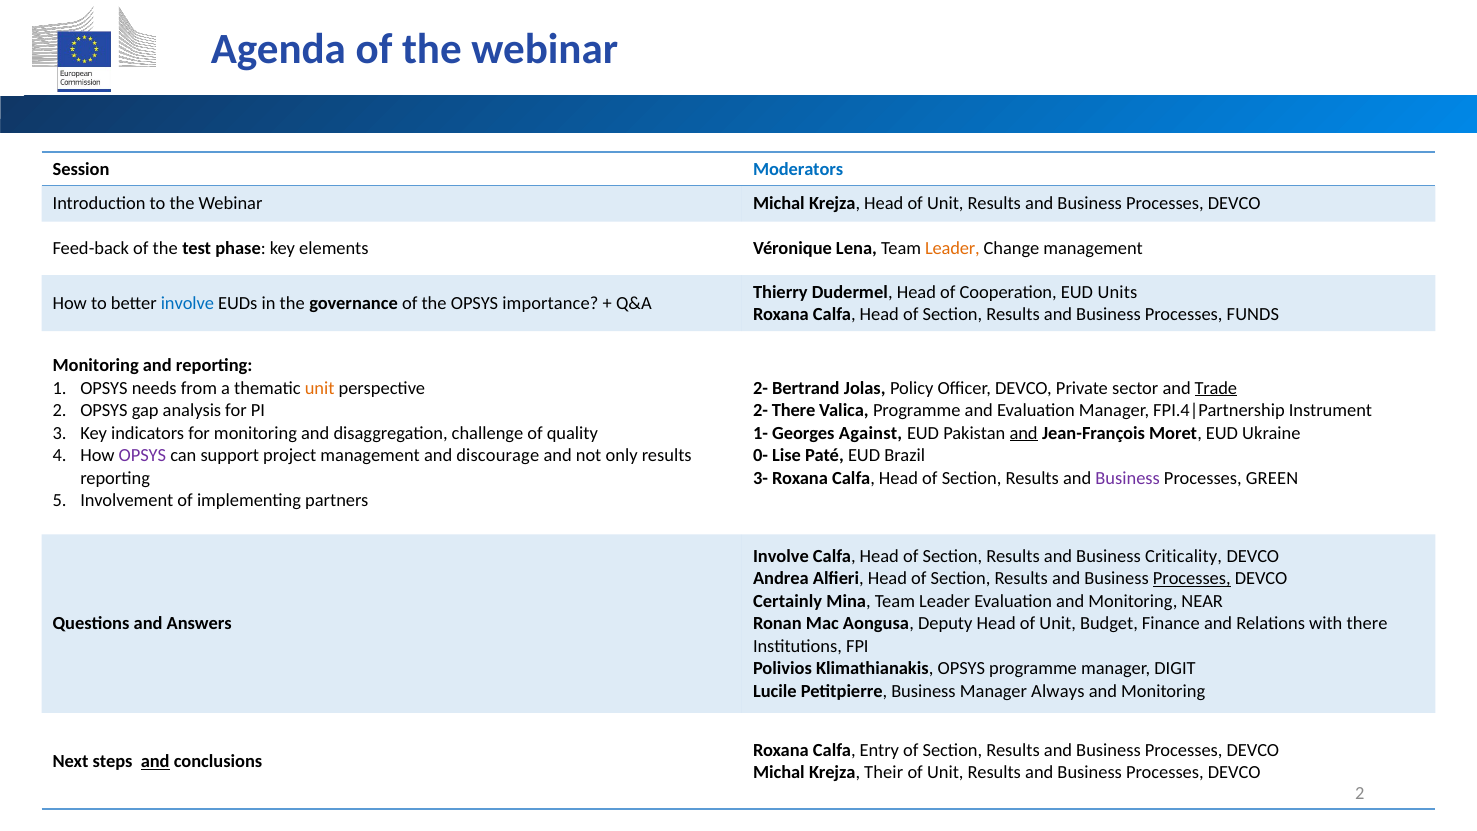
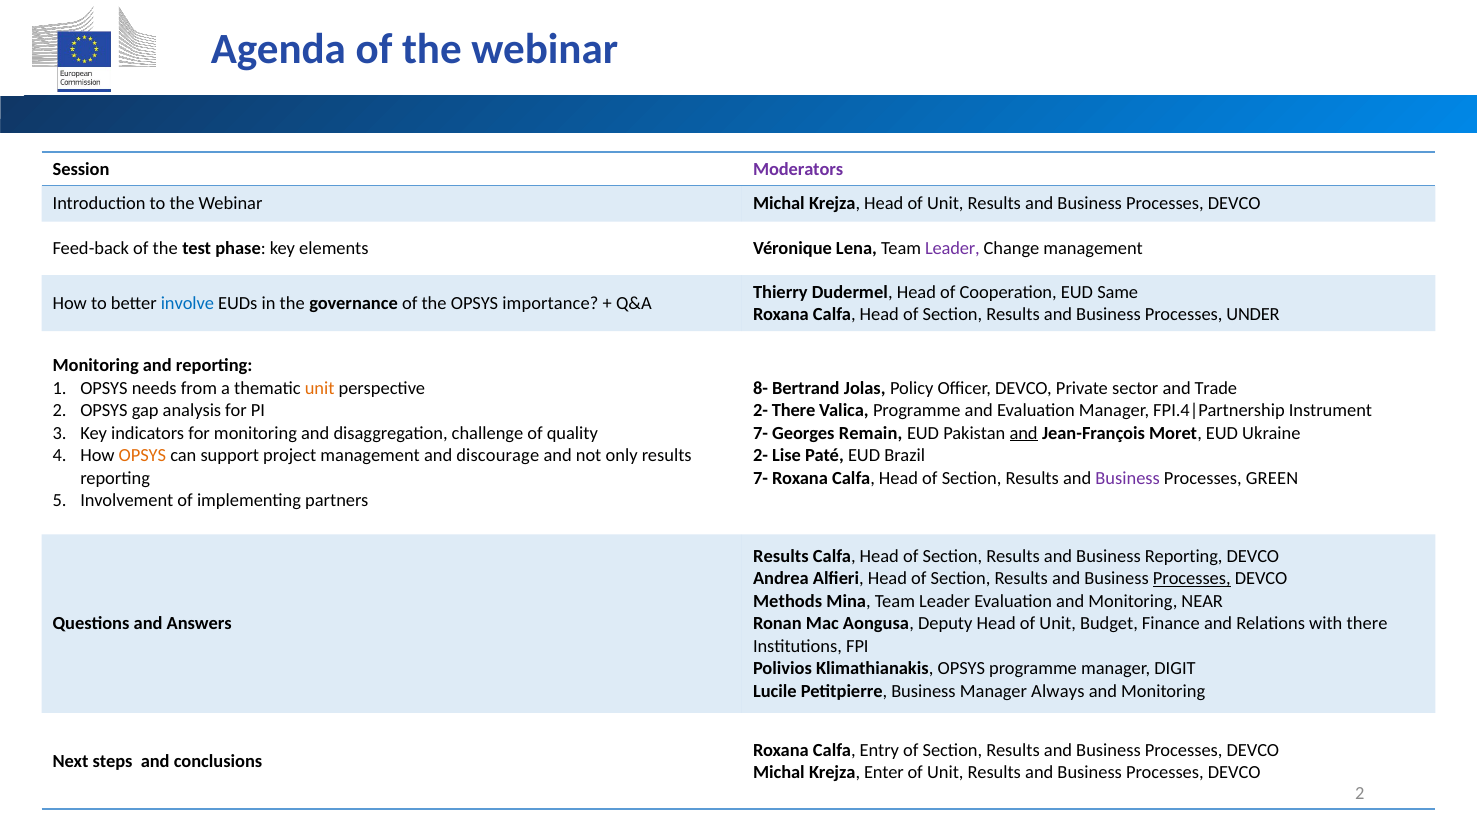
Moderators colour: blue -> purple
Leader at (952, 248) colour: orange -> purple
Units: Units -> Same
FUNDS: FUNDS -> UNDER
2- at (761, 388): 2- -> 8-
Trade underline: present -> none
1- at (761, 433): 1- -> 7-
Against: Against -> Remain
OPSYS at (142, 455) colour: purple -> orange
0- at (761, 455): 0- -> 2-
3- at (761, 478): 3- -> 7-
Involve at (781, 556): Involve -> Results
Business Criticality: Criticality -> Reporting
Certainly: Certainly -> Methods
and at (155, 761) underline: present -> none
Their: Their -> Enter
